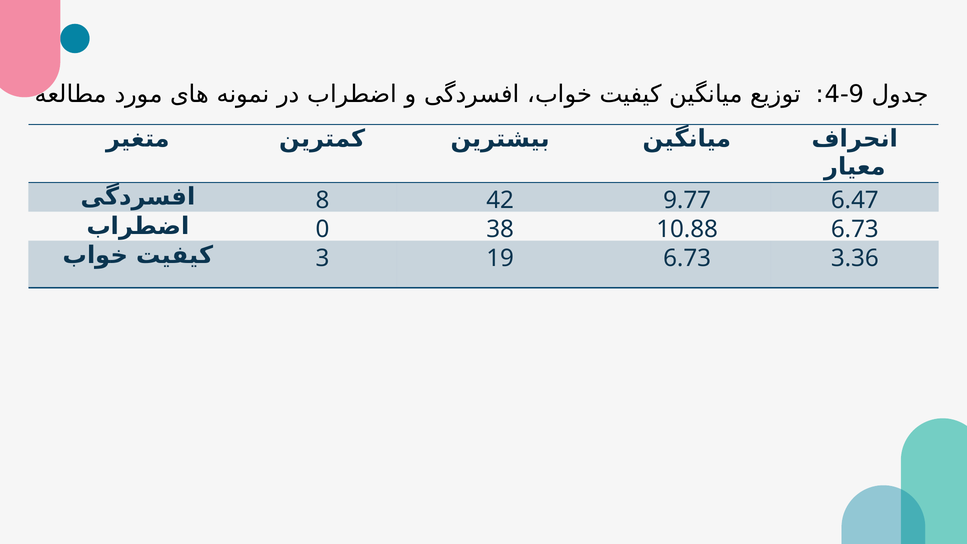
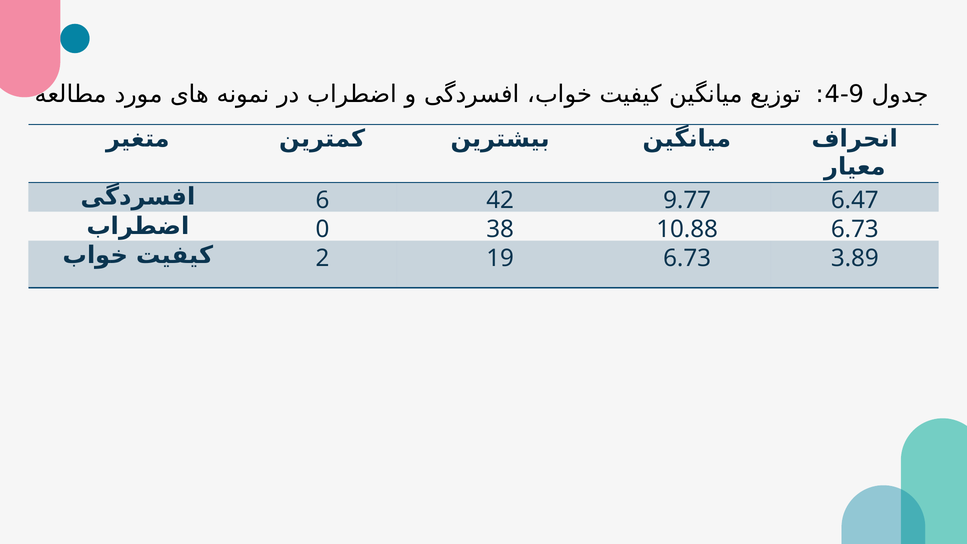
8: 8 -> 6
3: 3 -> 2
3.36: 3.36 -> 3.89
